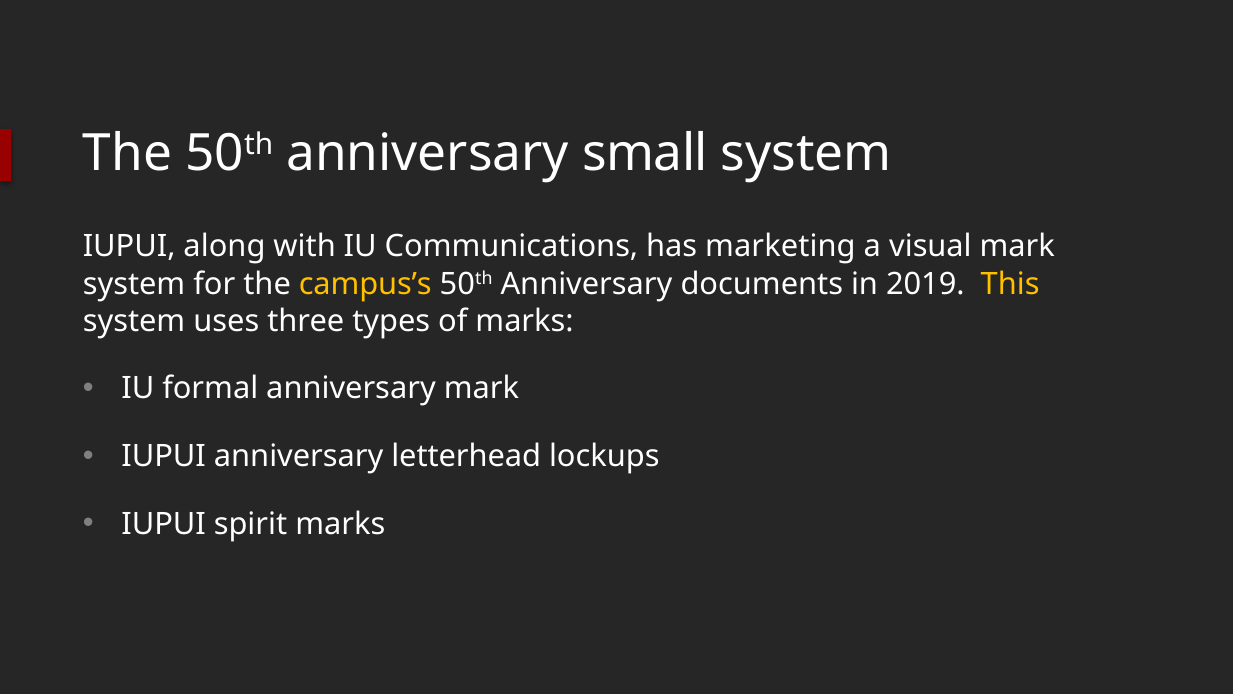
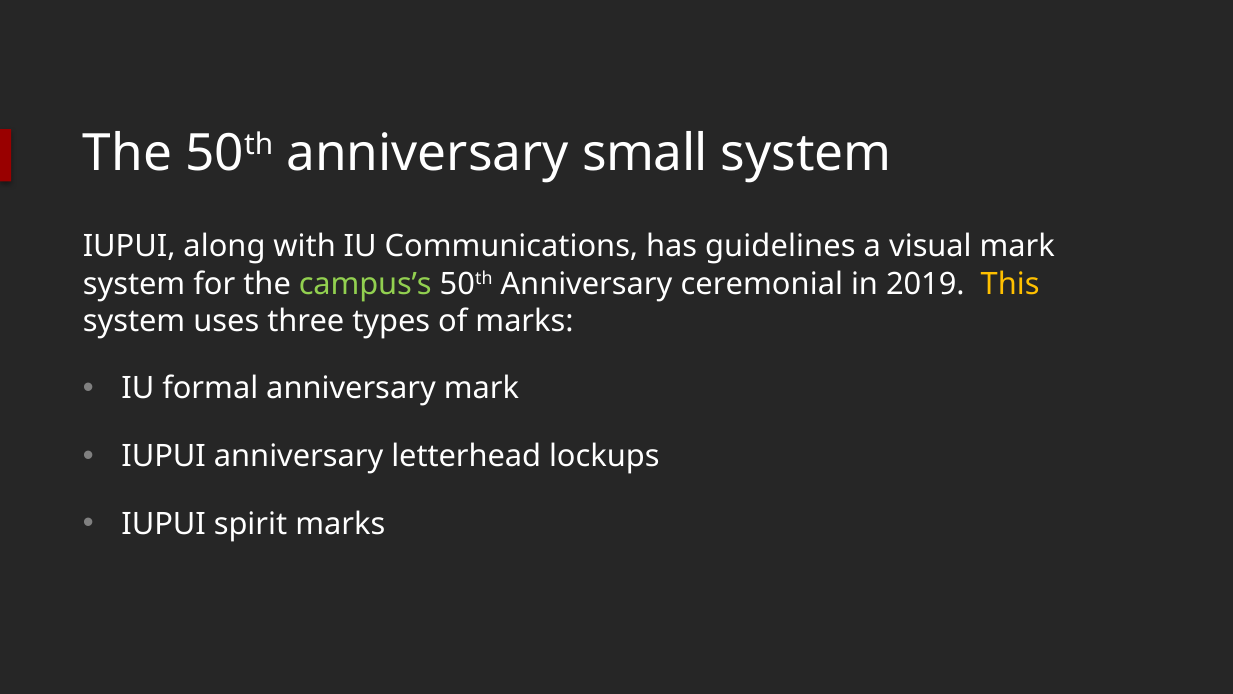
marketing: marketing -> guidelines
campus’s colour: yellow -> light green
documents: documents -> ceremonial
